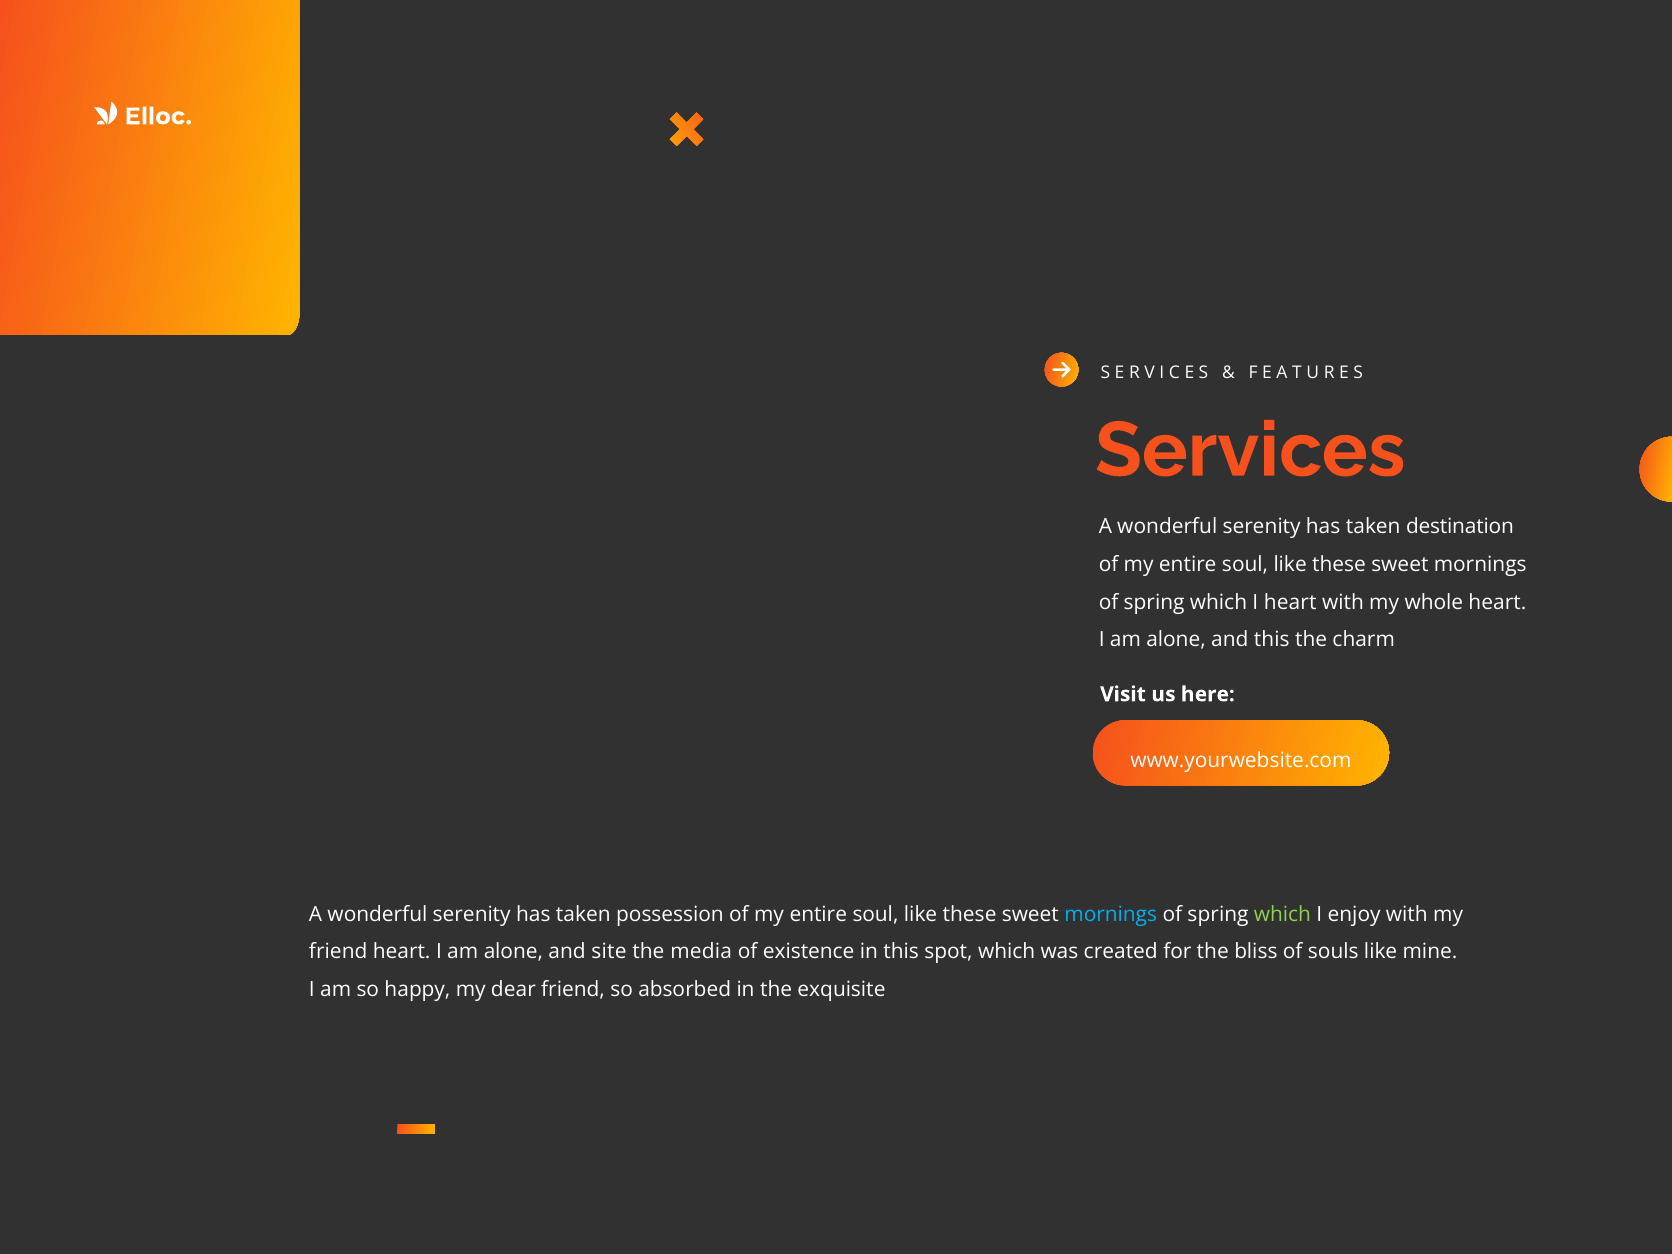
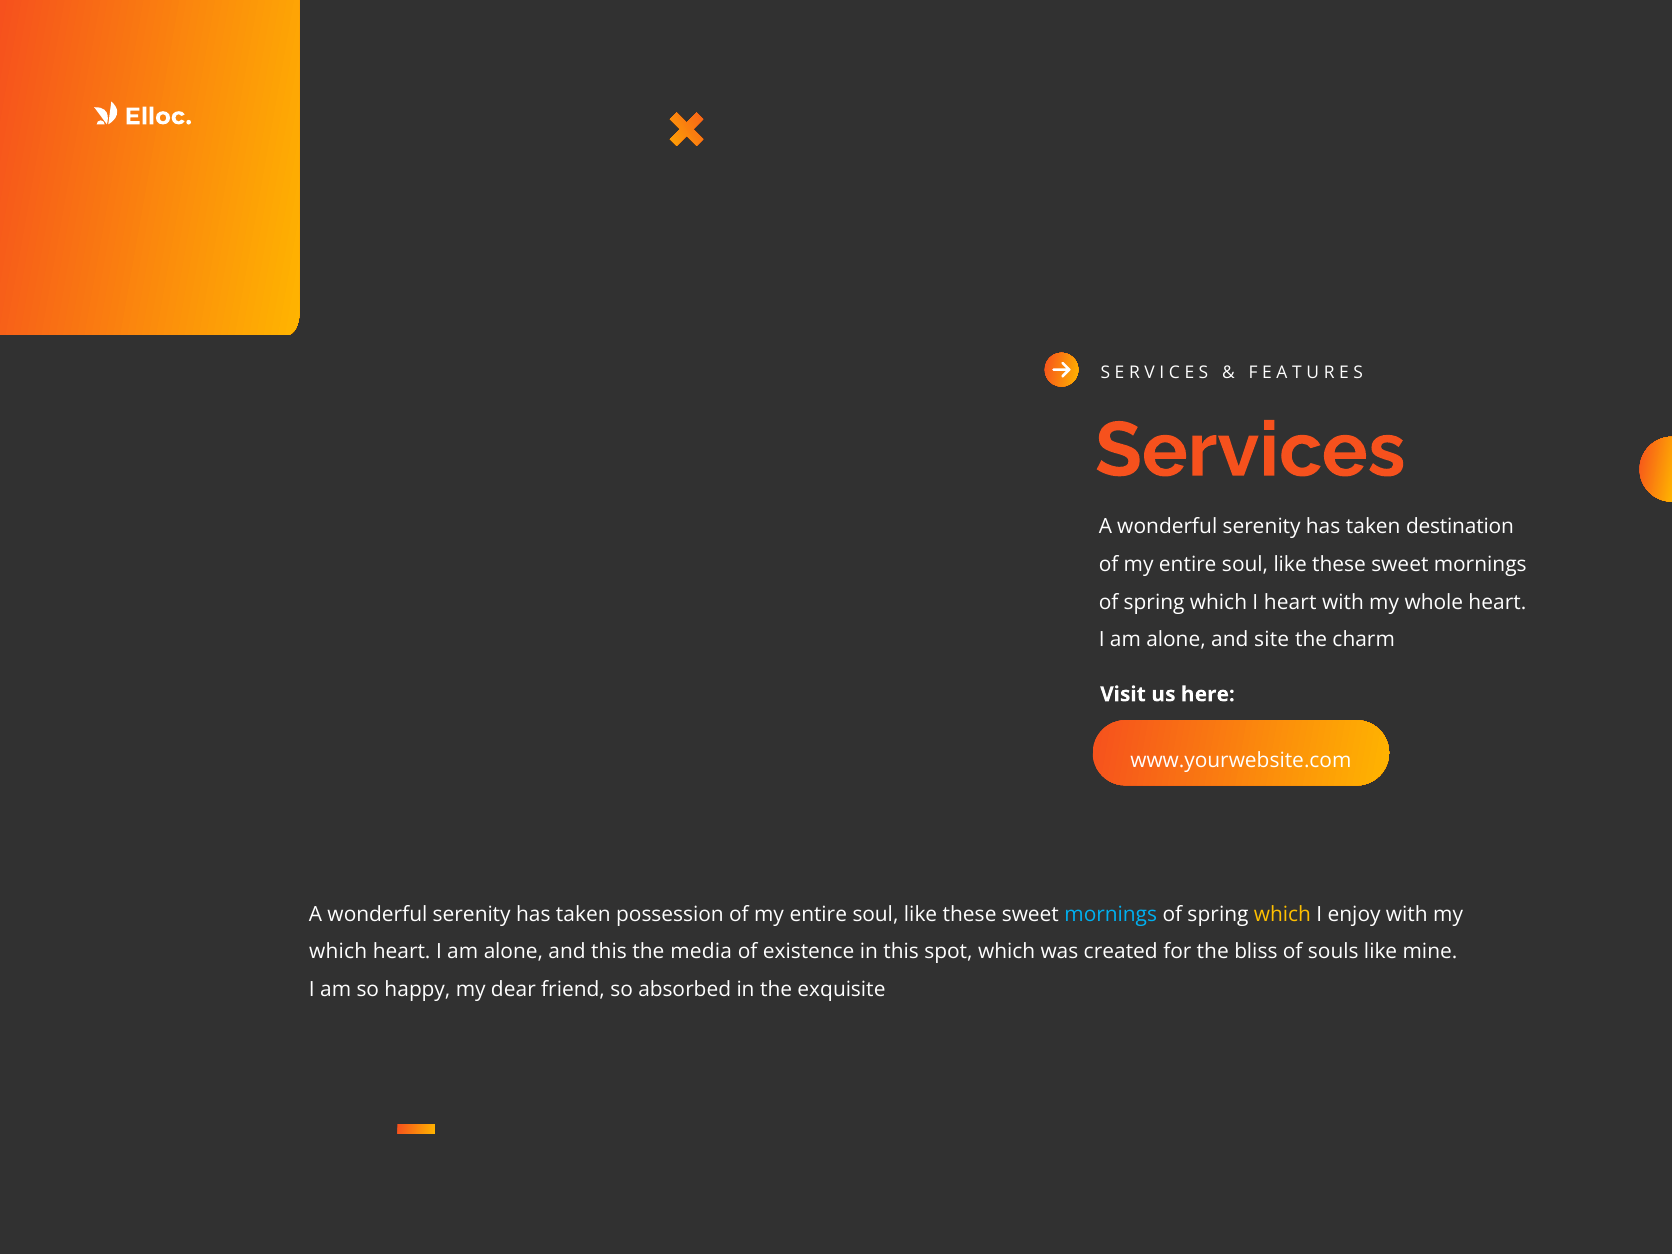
and this: this -> site
which at (1282, 914) colour: light green -> yellow
friend at (338, 952): friend -> which
and site: site -> this
